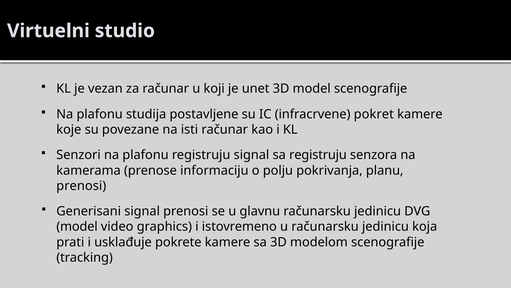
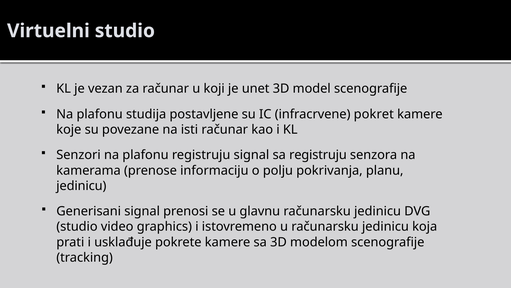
prenosi at (81, 185): prenosi -> jedinicu
model at (77, 226): model -> studio
